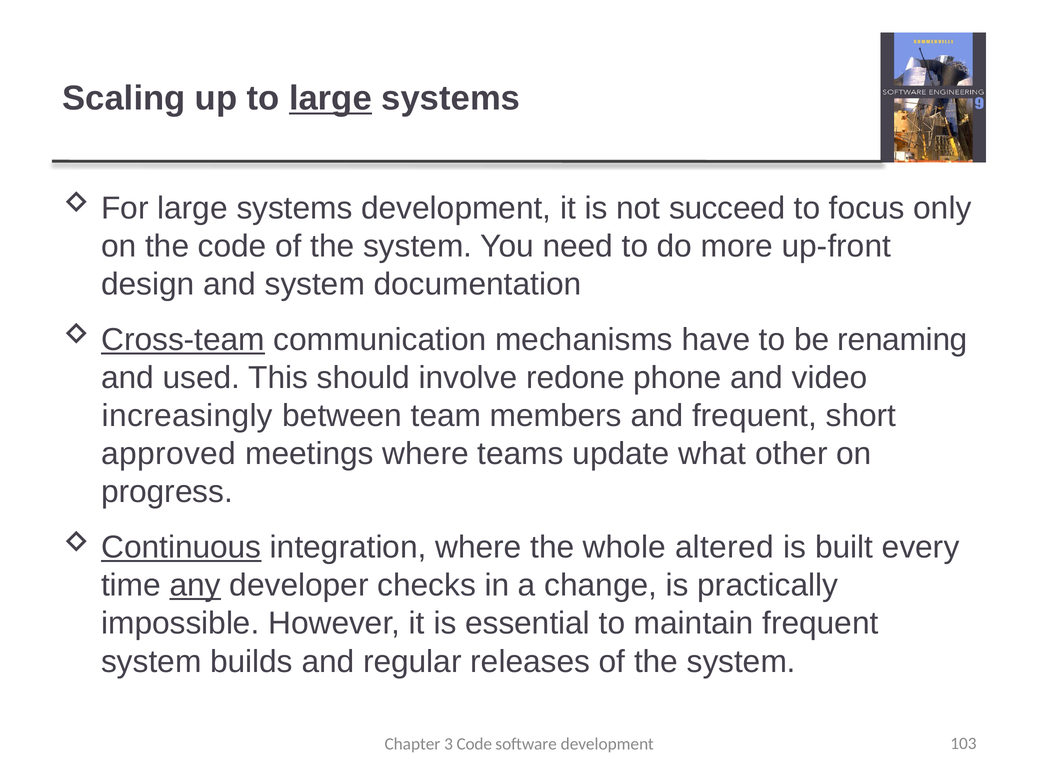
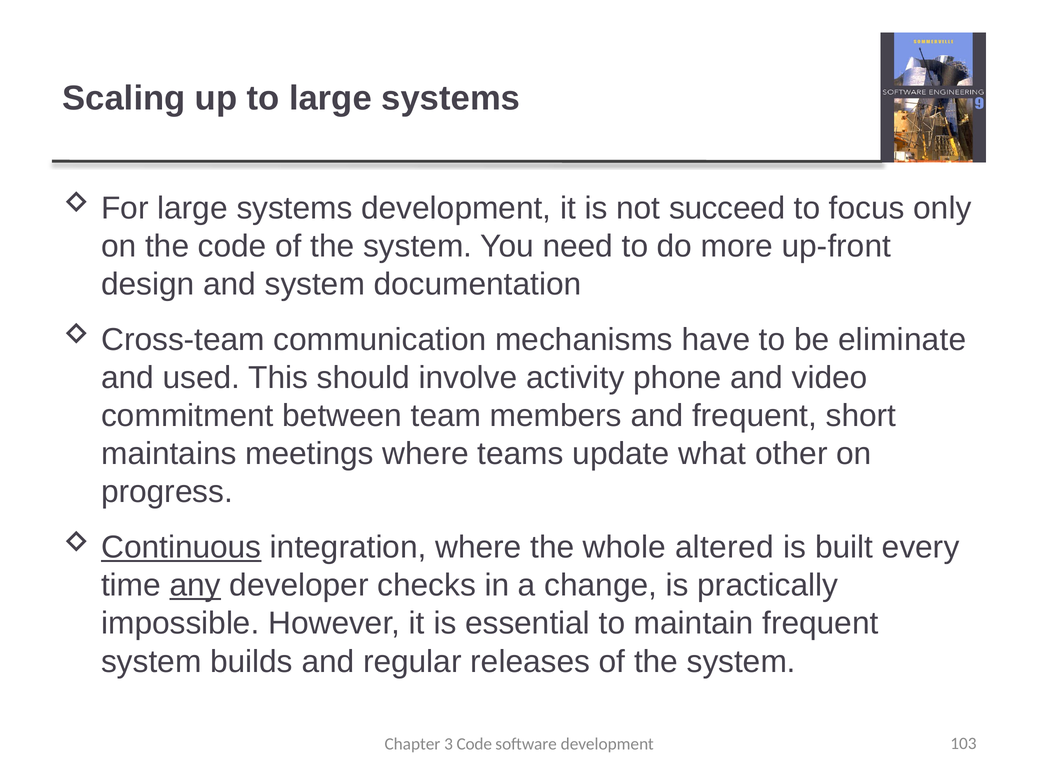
large at (330, 99) underline: present -> none
Cross-team underline: present -> none
renaming: renaming -> eliminate
redone: redone -> activity
increasingly: increasingly -> commitment
approved: approved -> maintains
